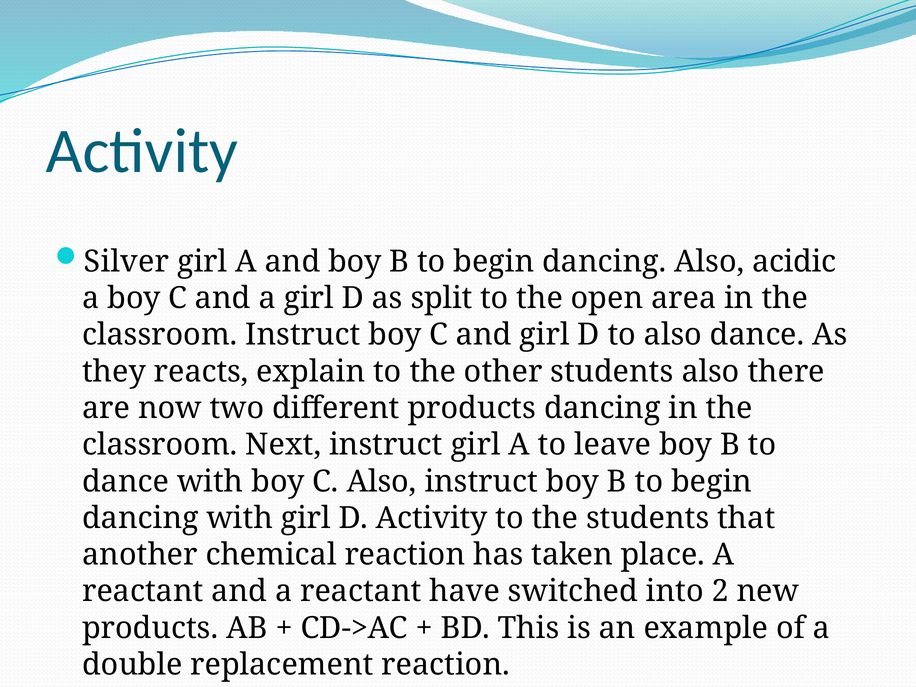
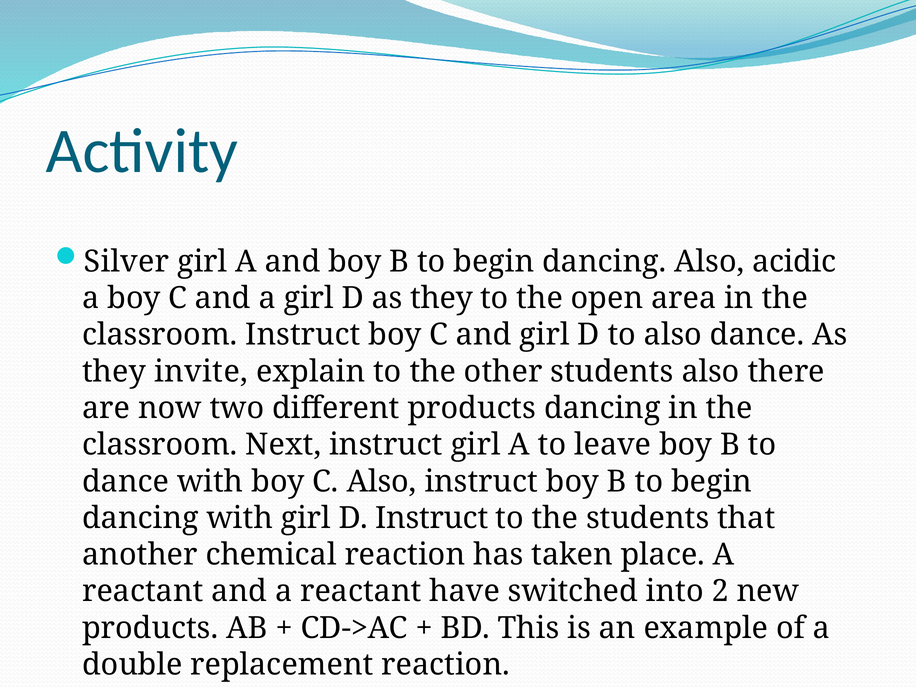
D as split: split -> they
reacts: reacts -> invite
D Activity: Activity -> Instruct
